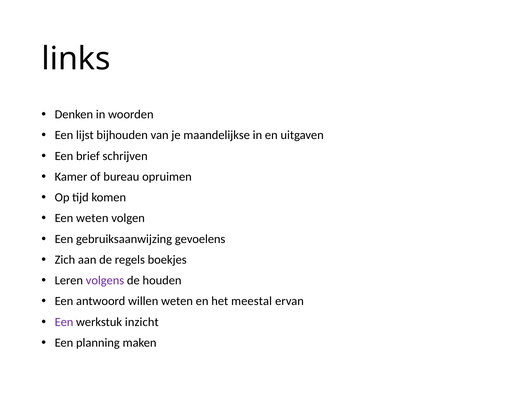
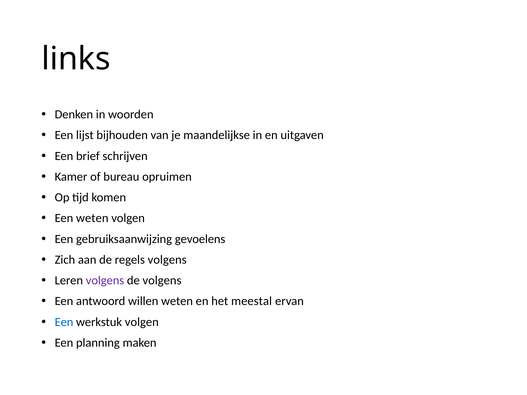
regels boekjes: boekjes -> volgens
de houden: houden -> volgens
Een at (64, 322) colour: purple -> blue
werkstuk inzicht: inzicht -> volgen
